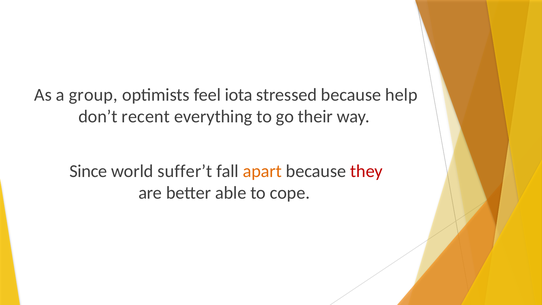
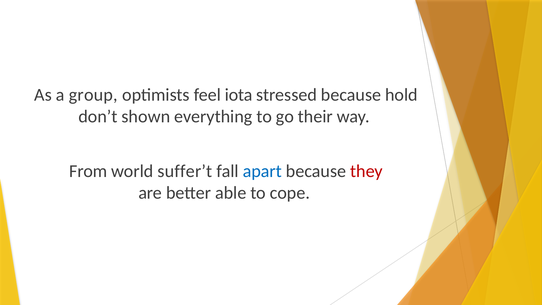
help: help -> hold
recent: recent -> shown
Since: Since -> From
apart colour: orange -> blue
